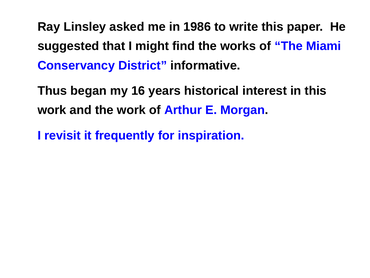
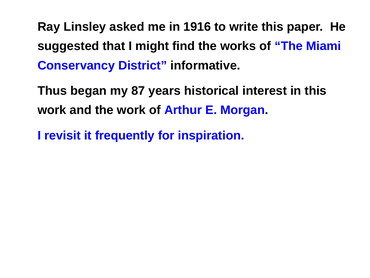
1986: 1986 -> 1916
16: 16 -> 87
